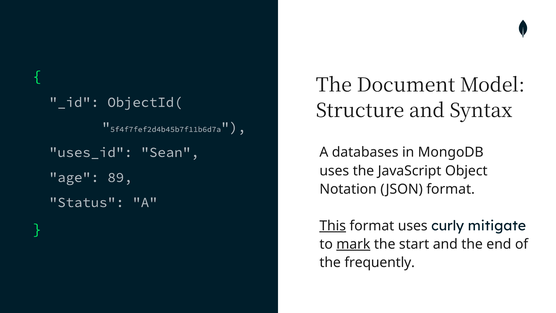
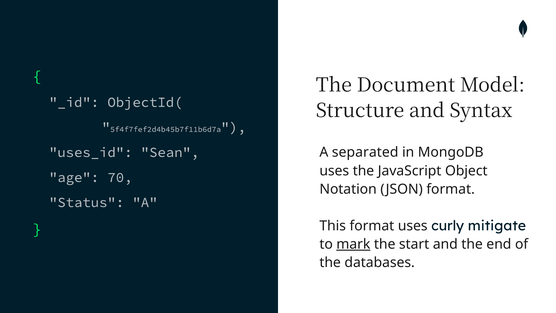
databases: databases -> separated
89: 89 -> 70
This underline: present -> none
frequently: frequently -> databases
